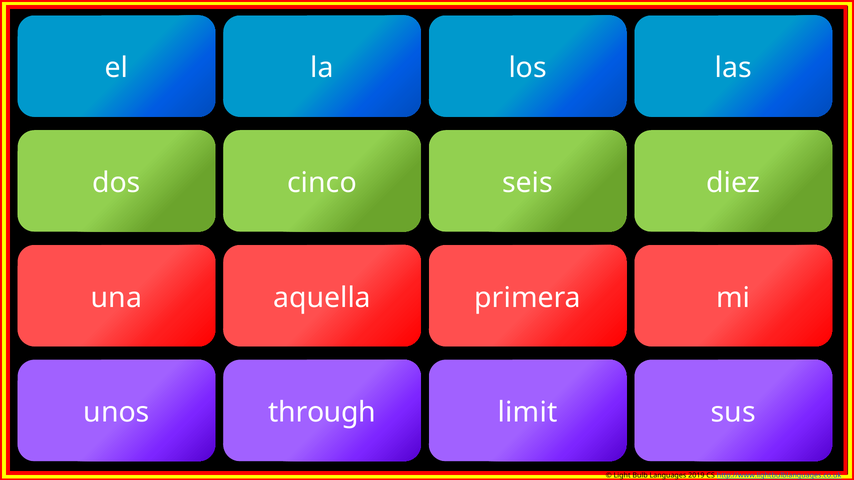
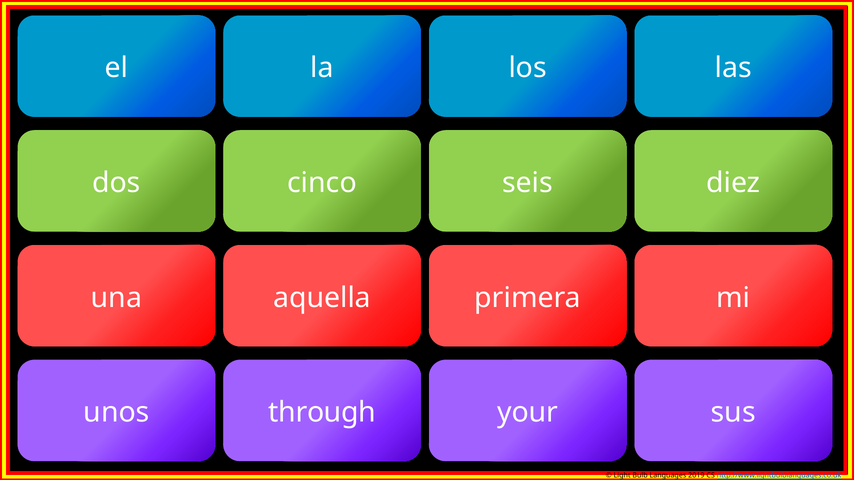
limit: limit -> your
